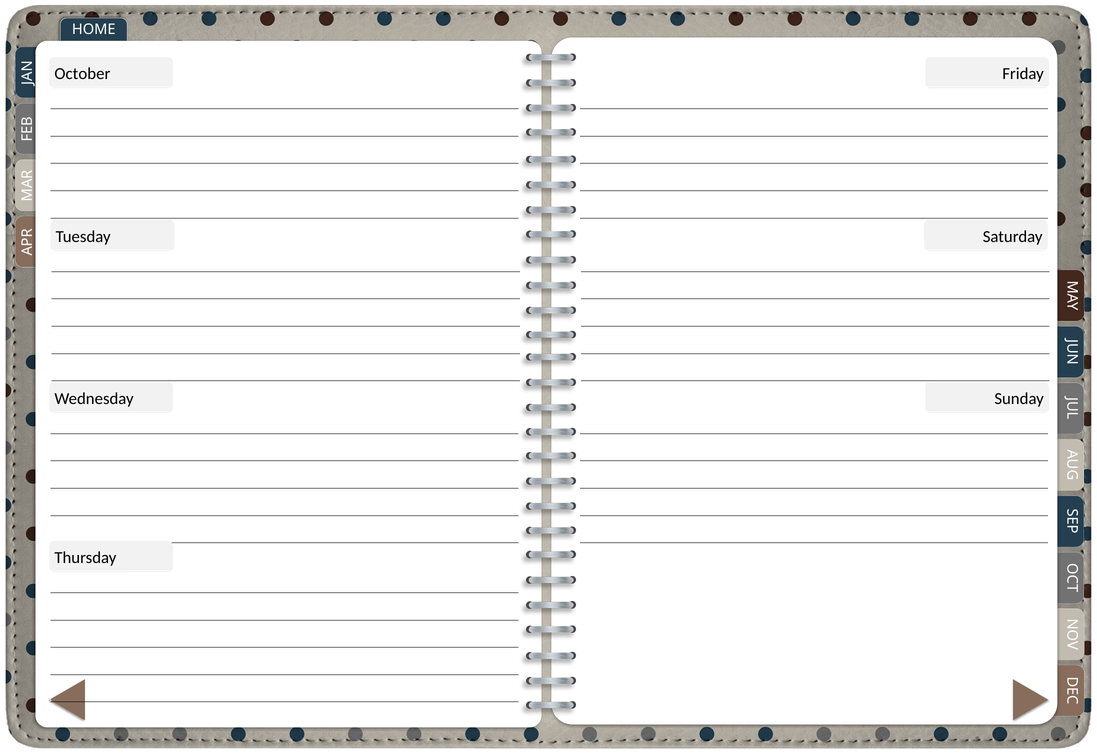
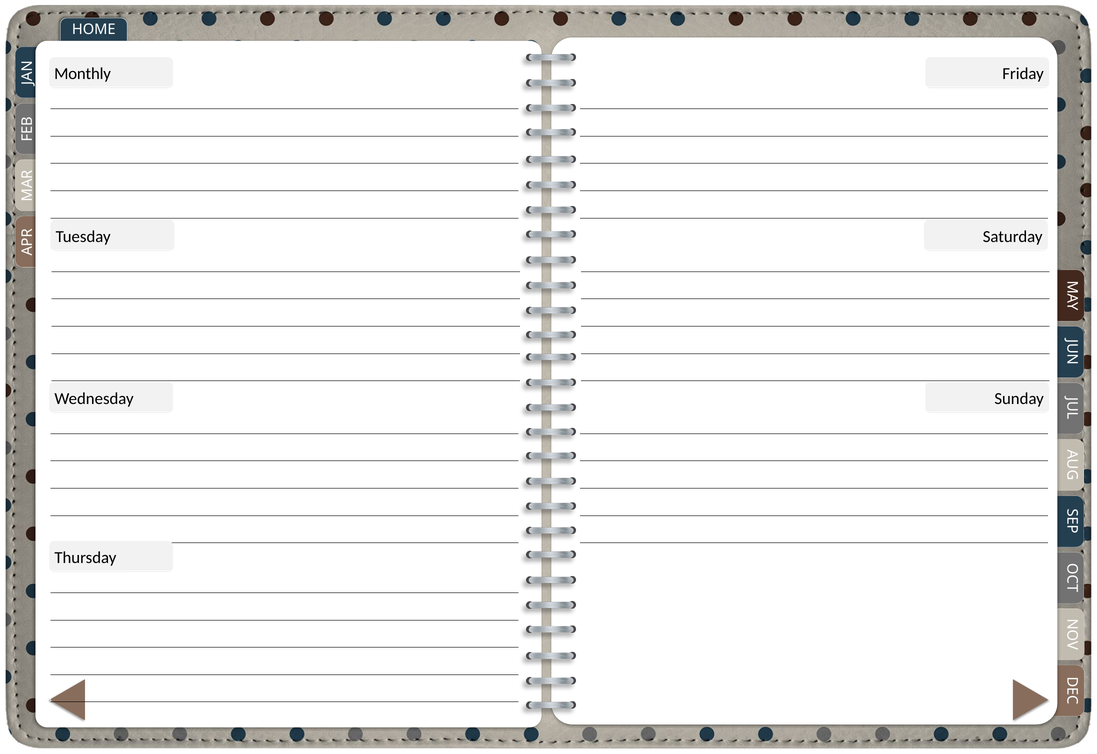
October: October -> Monthly
